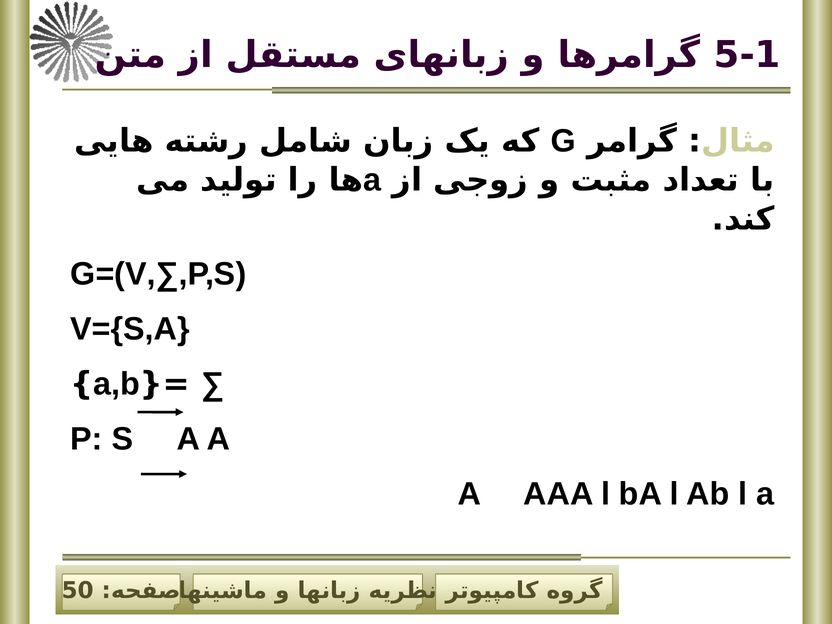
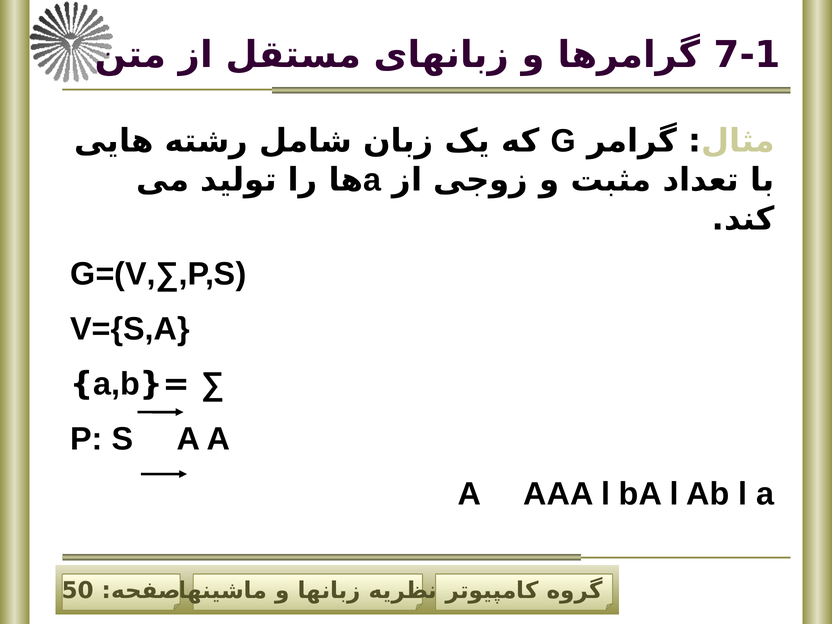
5-1: 5-1 -> 7-1
